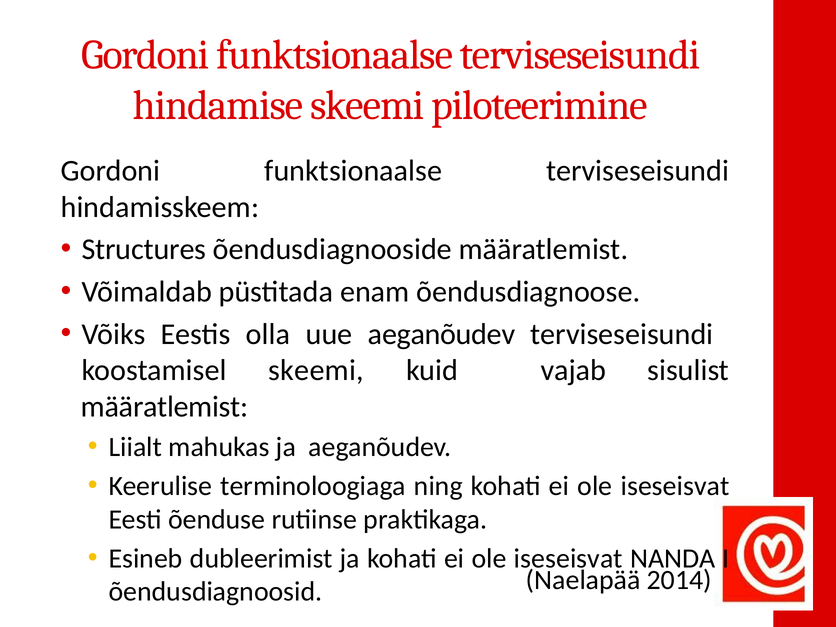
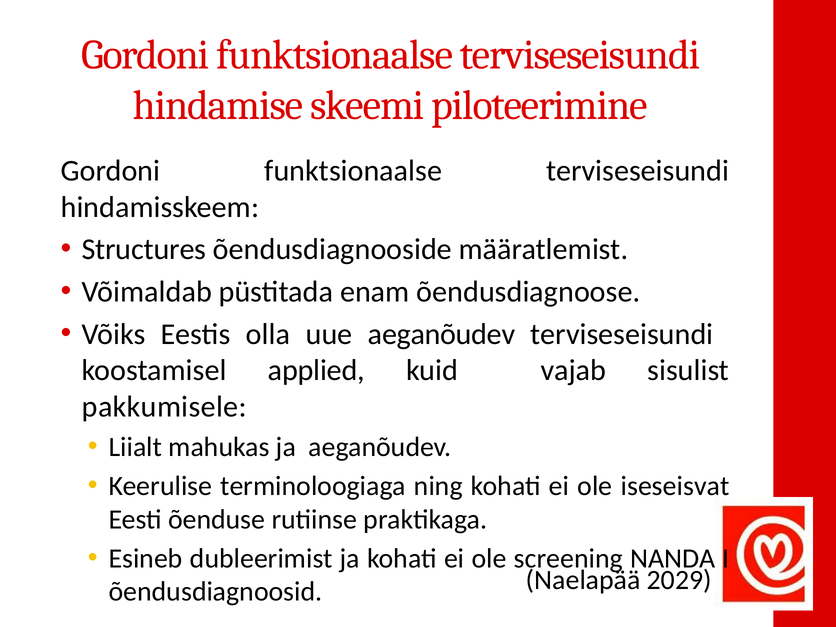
koostamisel skeemi: skeemi -> applied
määratlemist at (165, 407): määratlemist -> pakkumisele
iseseisvat at (568, 558): iseseisvat -> screening
2014: 2014 -> 2029
